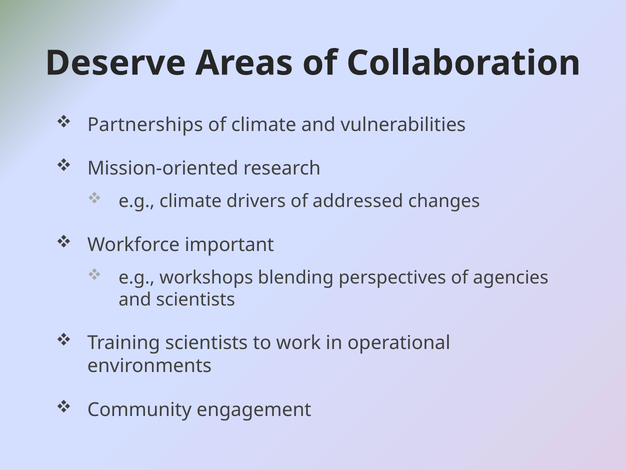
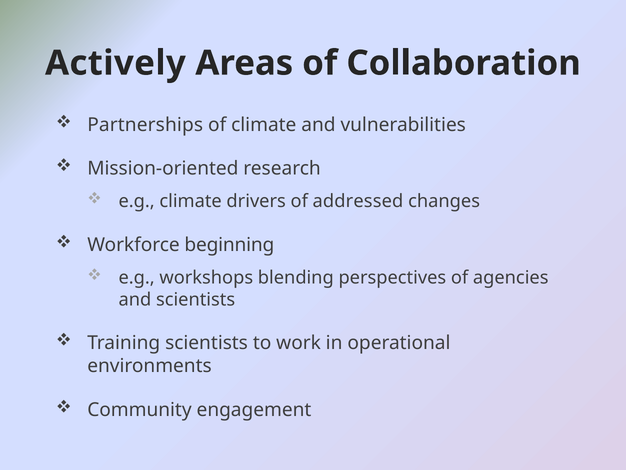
Deserve: Deserve -> Actively
important: important -> beginning
